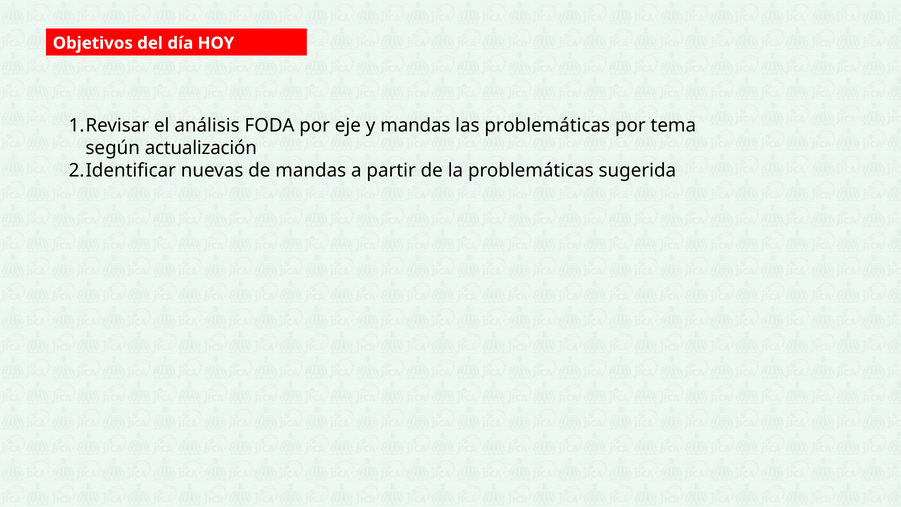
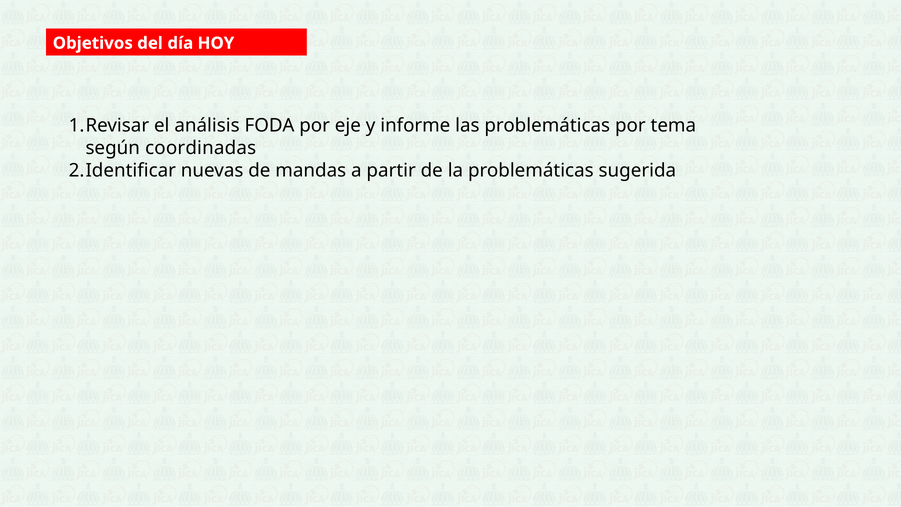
y mandas: mandas -> informe
actualización: actualización -> coordinadas
